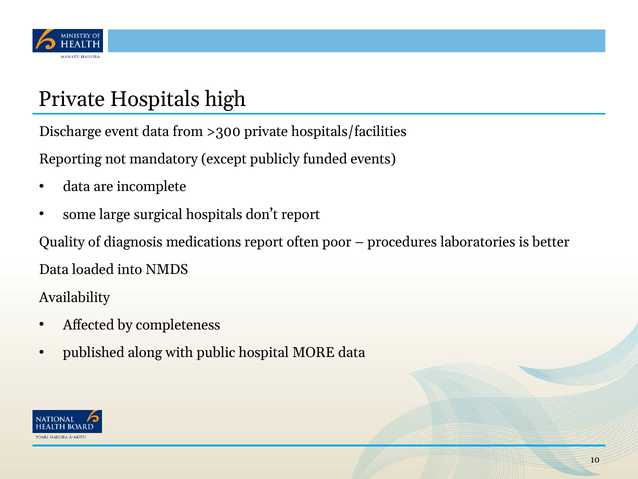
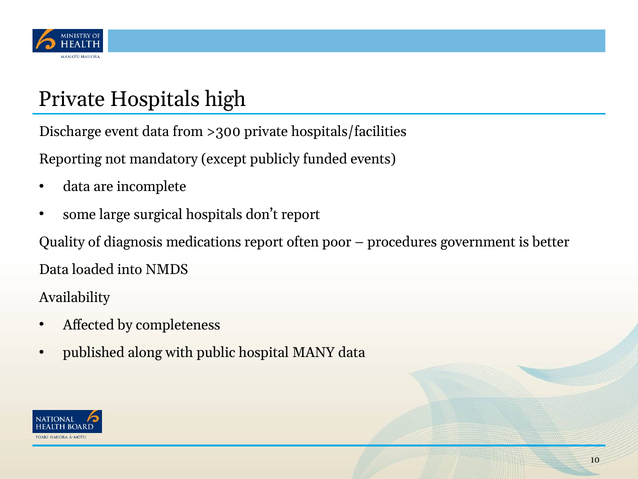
laboratories: laboratories -> government
MORE: MORE -> MANY
